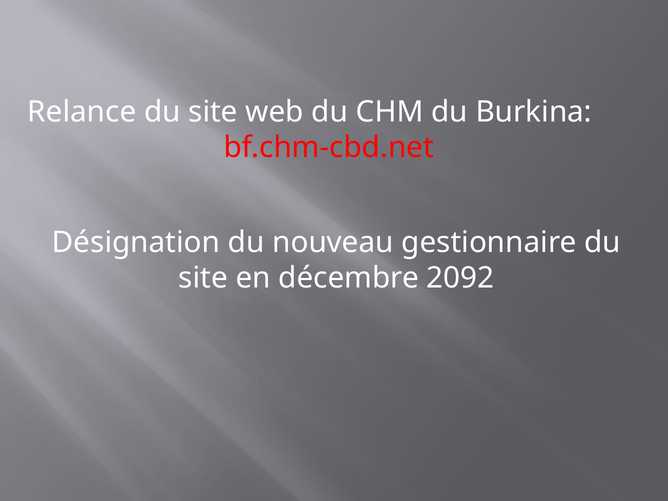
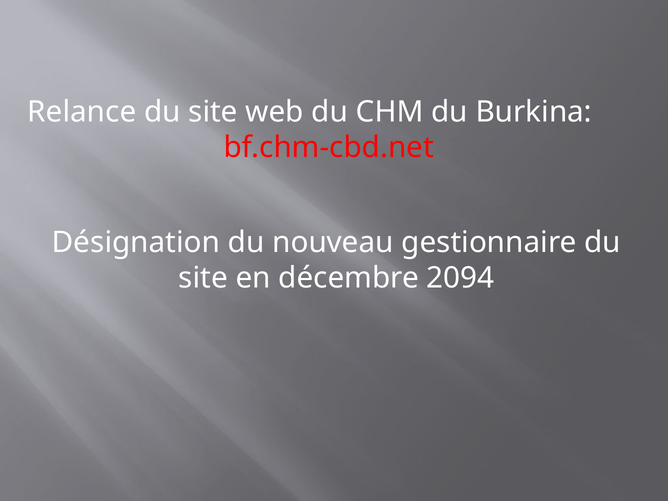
2092: 2092 -> 2094
